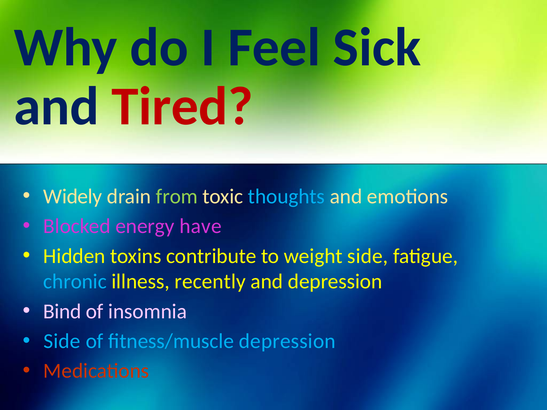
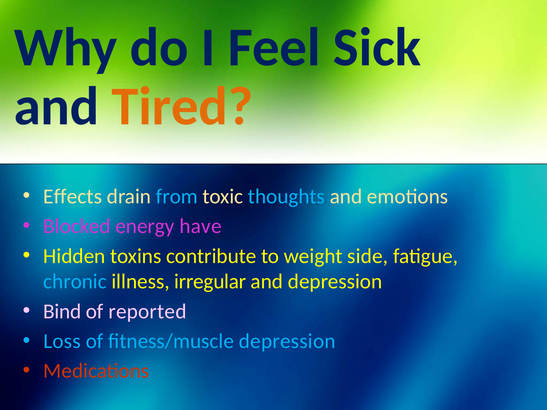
Tired colour: red -> orange
Widely: Widely -> Effects
from colour: light green -> light blue
recently: recently -> irregular
insomnia: insomnia -> reported
Side at (62, 341): Side -> Loss
